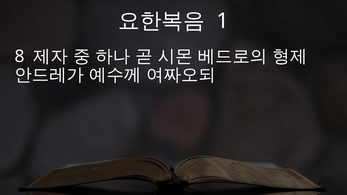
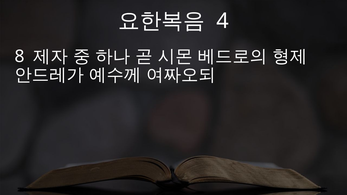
1: 1 -> 4
